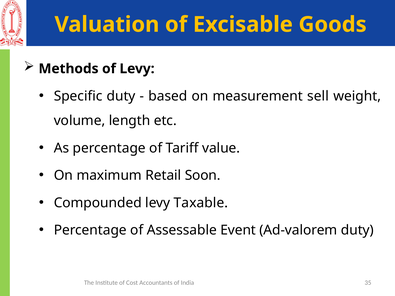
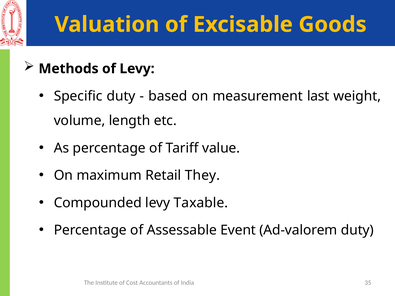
sell: sell -> last
Soon: Soon -> They
